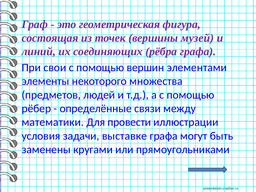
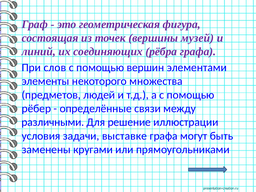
свои: свои -> слов
математики: математики -> различными
провести: провести -> решение
